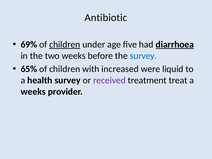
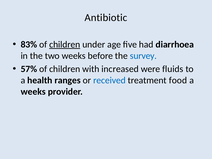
69%: 69% -> 83%
diarrhoea underline: present -> none
65%: 65% -> 57%
liquid: liquid -> fluids
health survey: survey -> ranges
received colour: purple -> blue
treat: treat -> food
